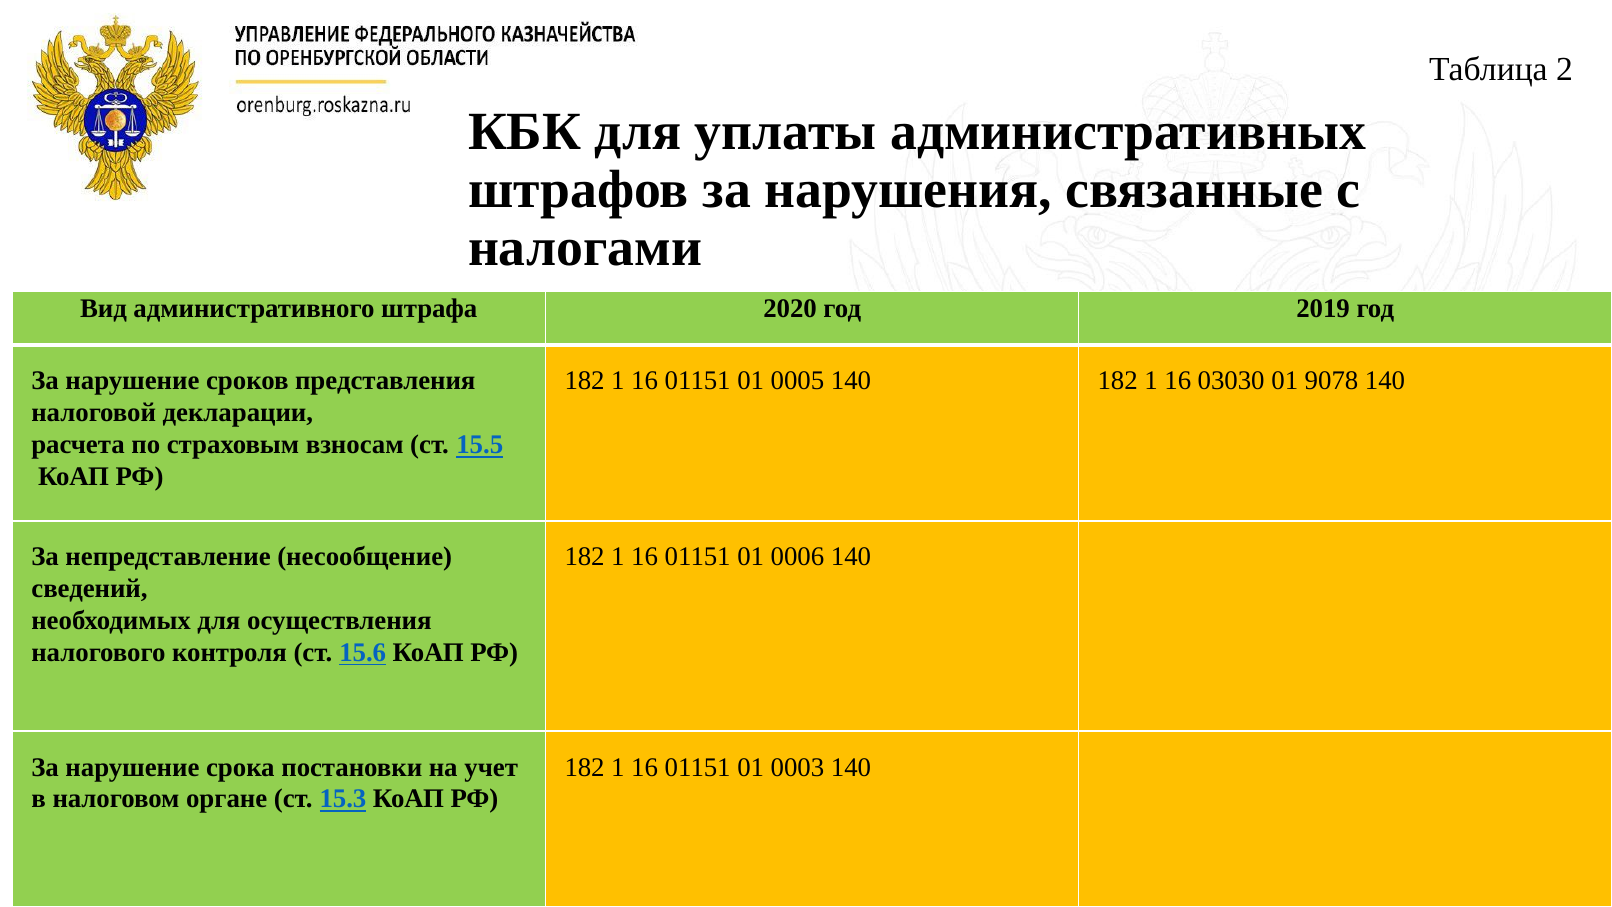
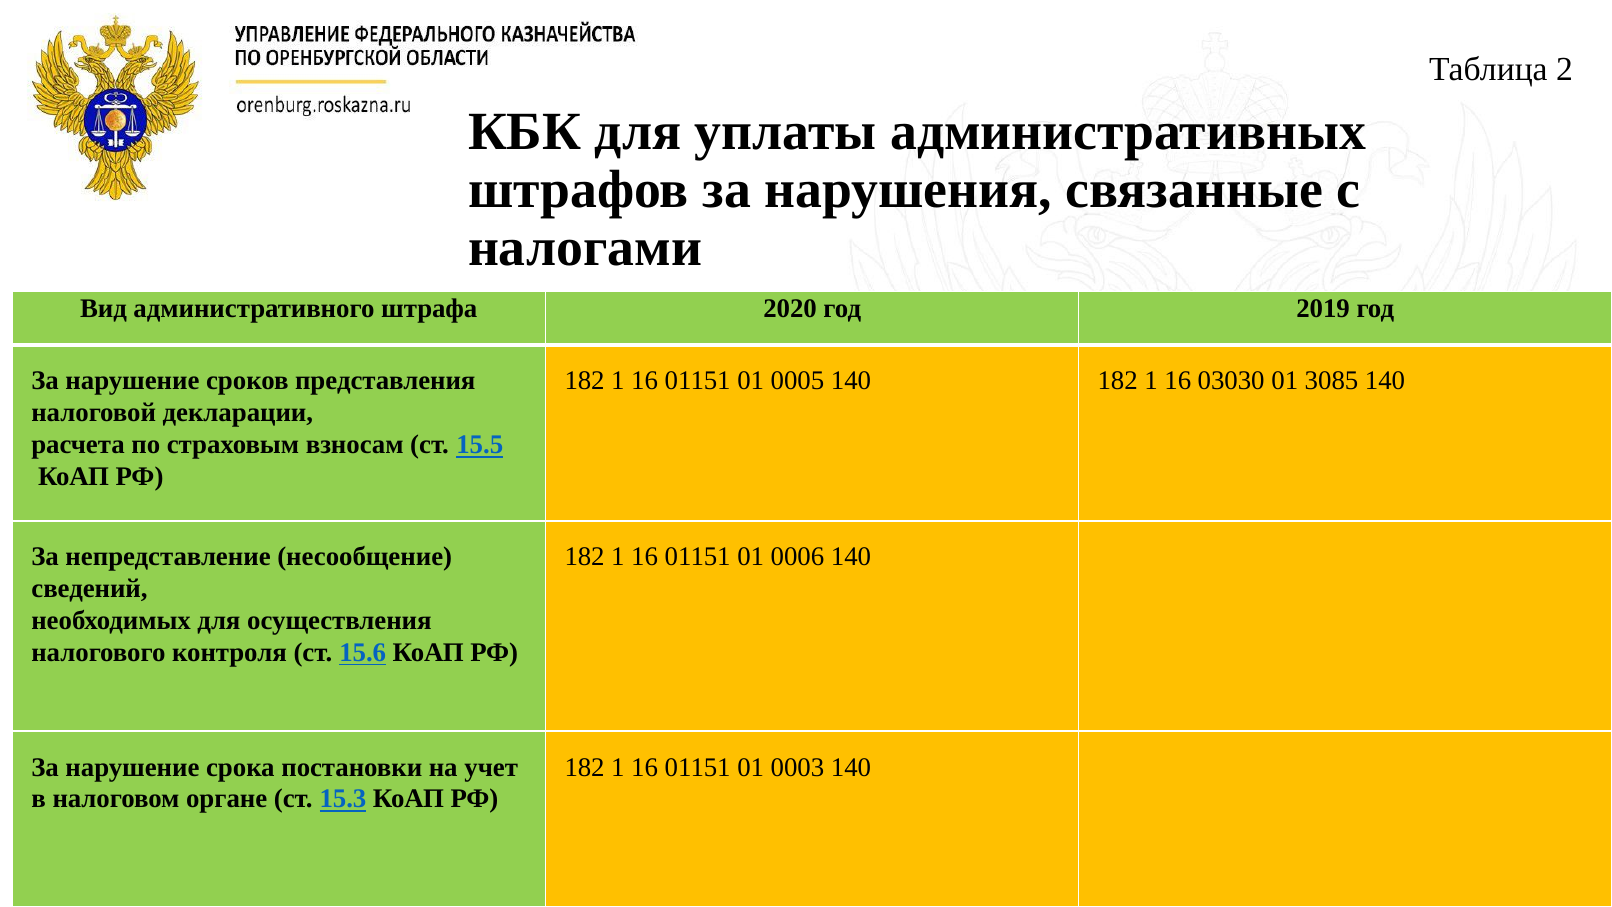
9078: 9078 -> 3085
